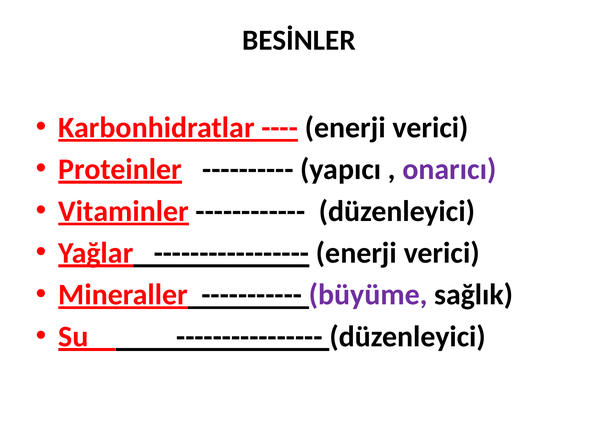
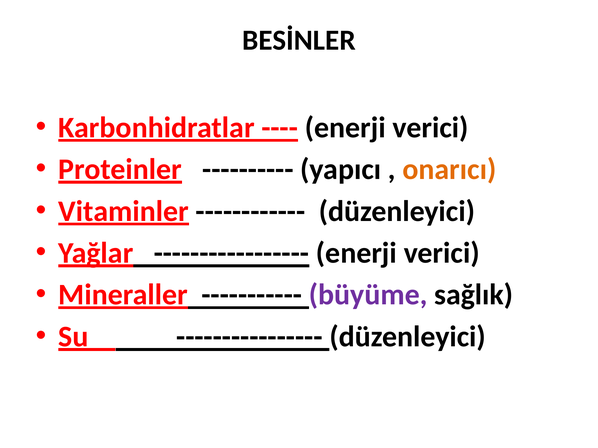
onarıcı colour: purple -> orange
